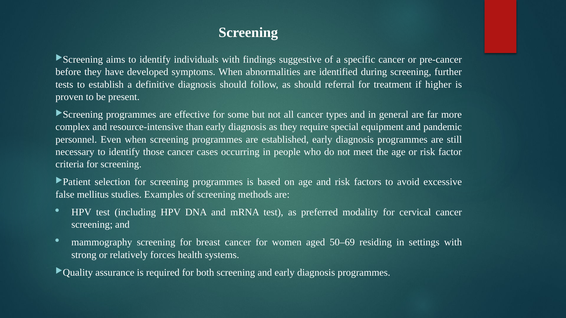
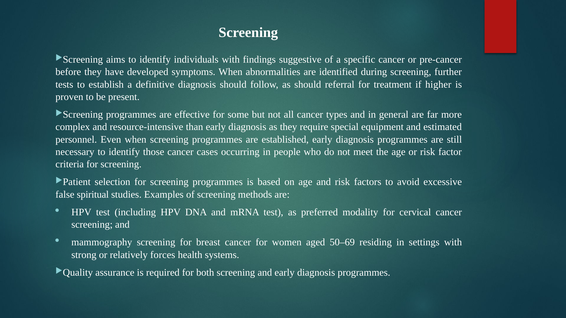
pandemic: pandemic -> estimated
mellitus: mellitus -> spiritual
